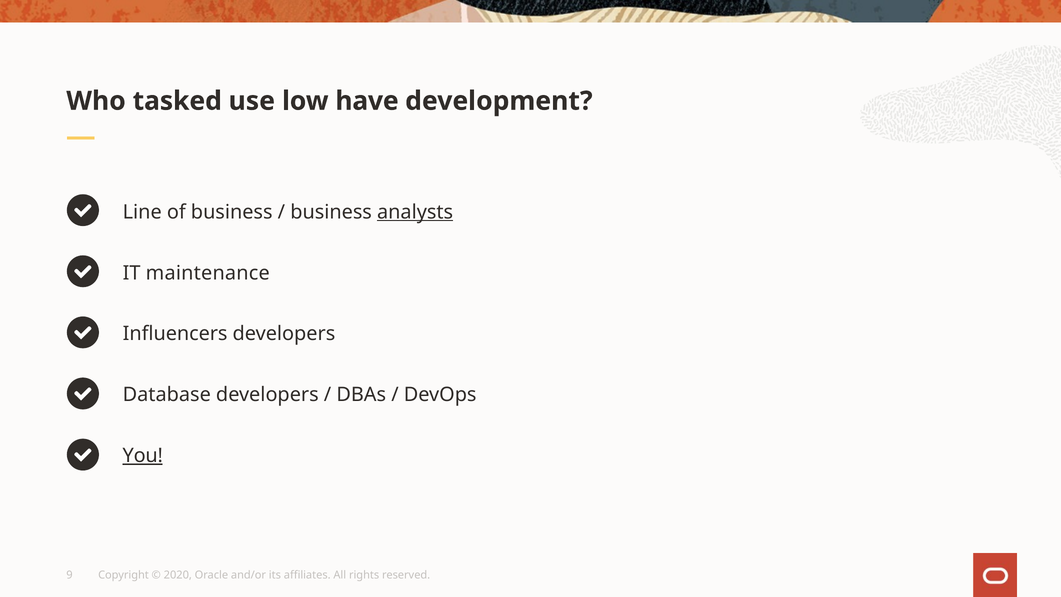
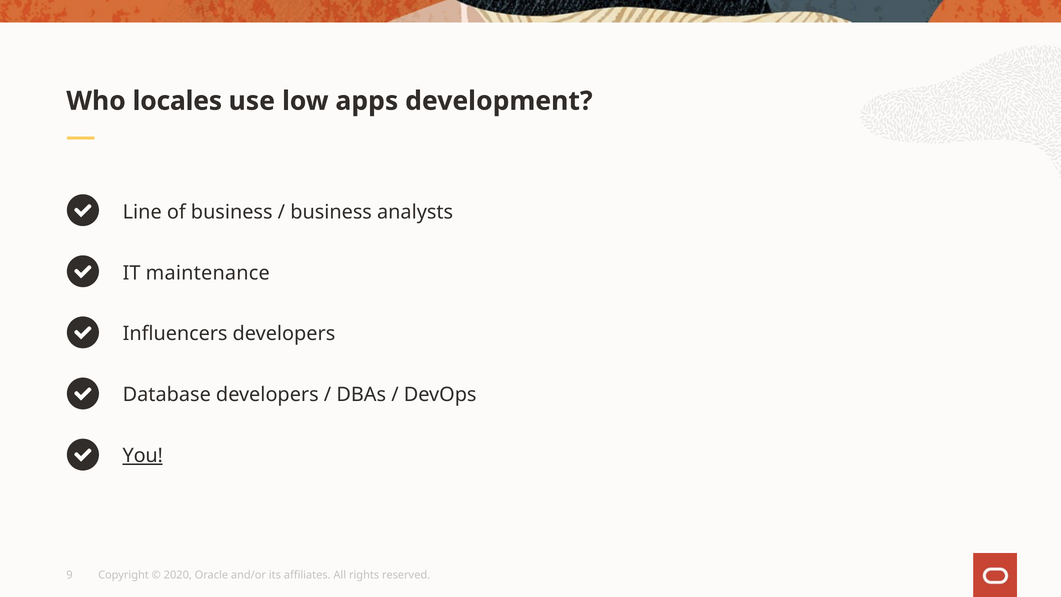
tasked: tasked -> locales
have: have -> apps
analysts underline: present -> none
